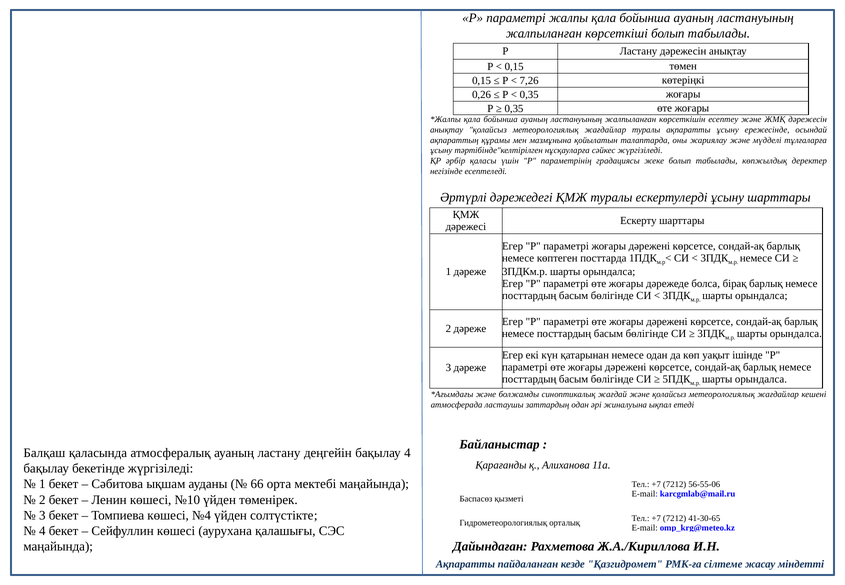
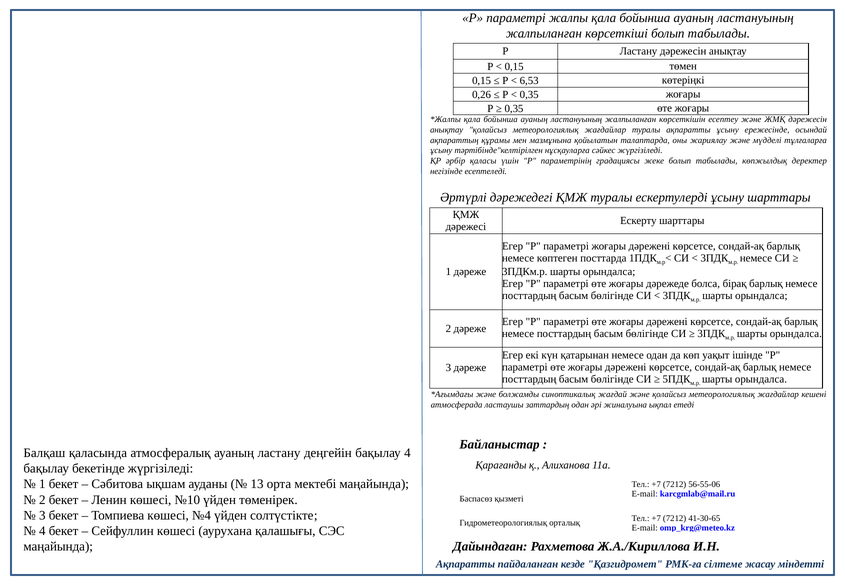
7,26: 7,26 -> 6,53
66: 66 -> 13
